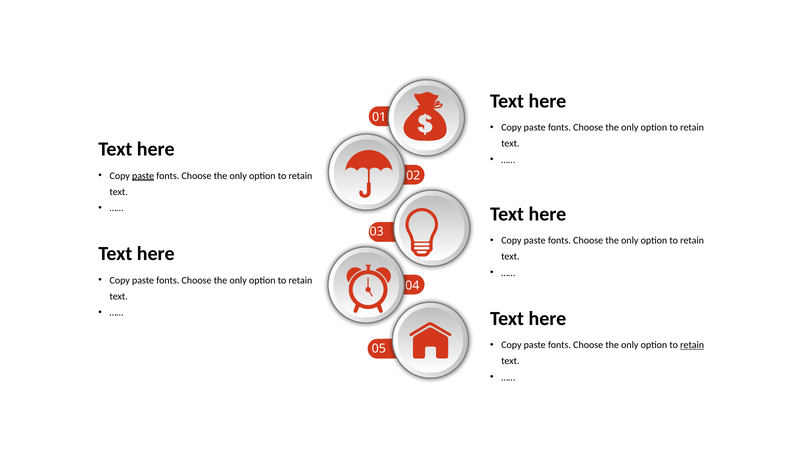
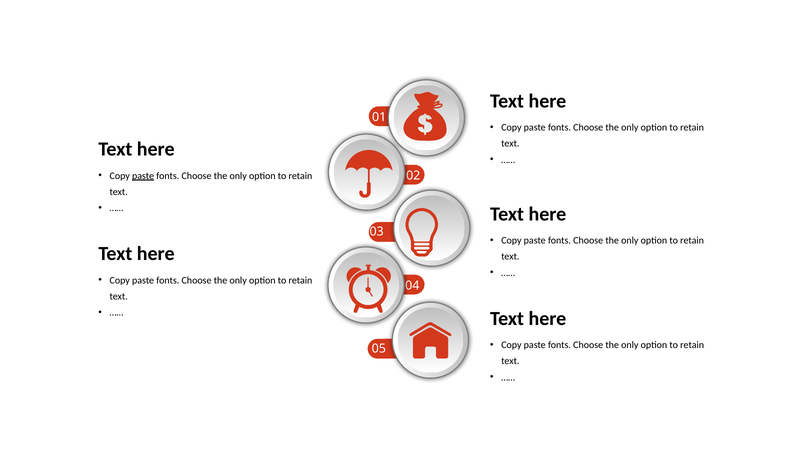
retain at (692, 345) underline: present -> none
